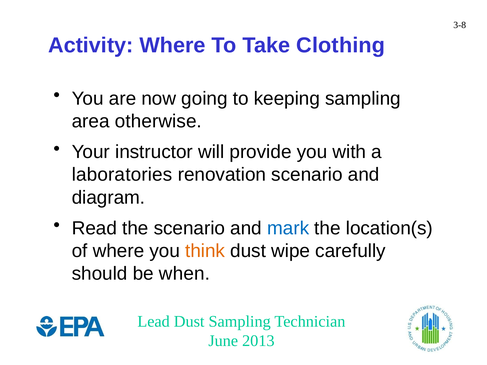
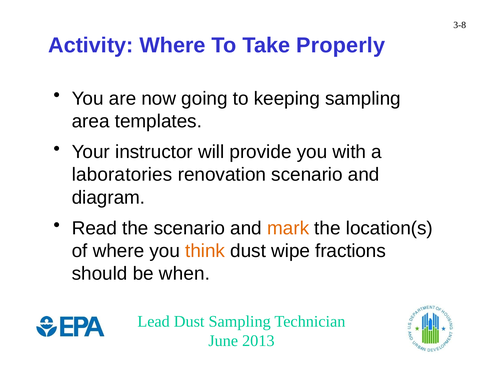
Clothing: Clothing -> Properly
otherwise: otherwise -> templates
mark colour: blue -> orange
carefully: carefully -> fractions
